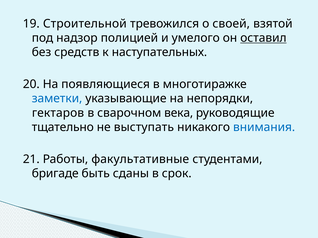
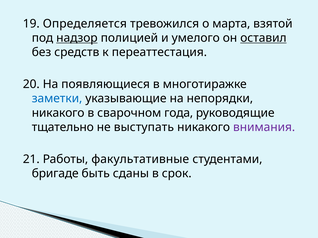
Строительной: Строительной -> Определяется
своей: своей -> марта
надзор underline: none -> present
наступательных: наступательных -> переаттестация
гектаров at (58, 113): гектаров -> никакого
века: века -> года
внимания colour: blue -> purple
